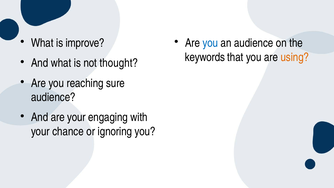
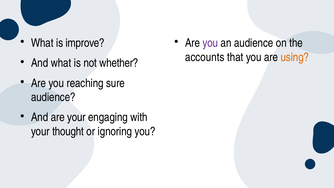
you at (210, 43) colour: blue -> purple
keywords: keywords -> accounts
thought: thought -> whether
chance: chance -> thought
